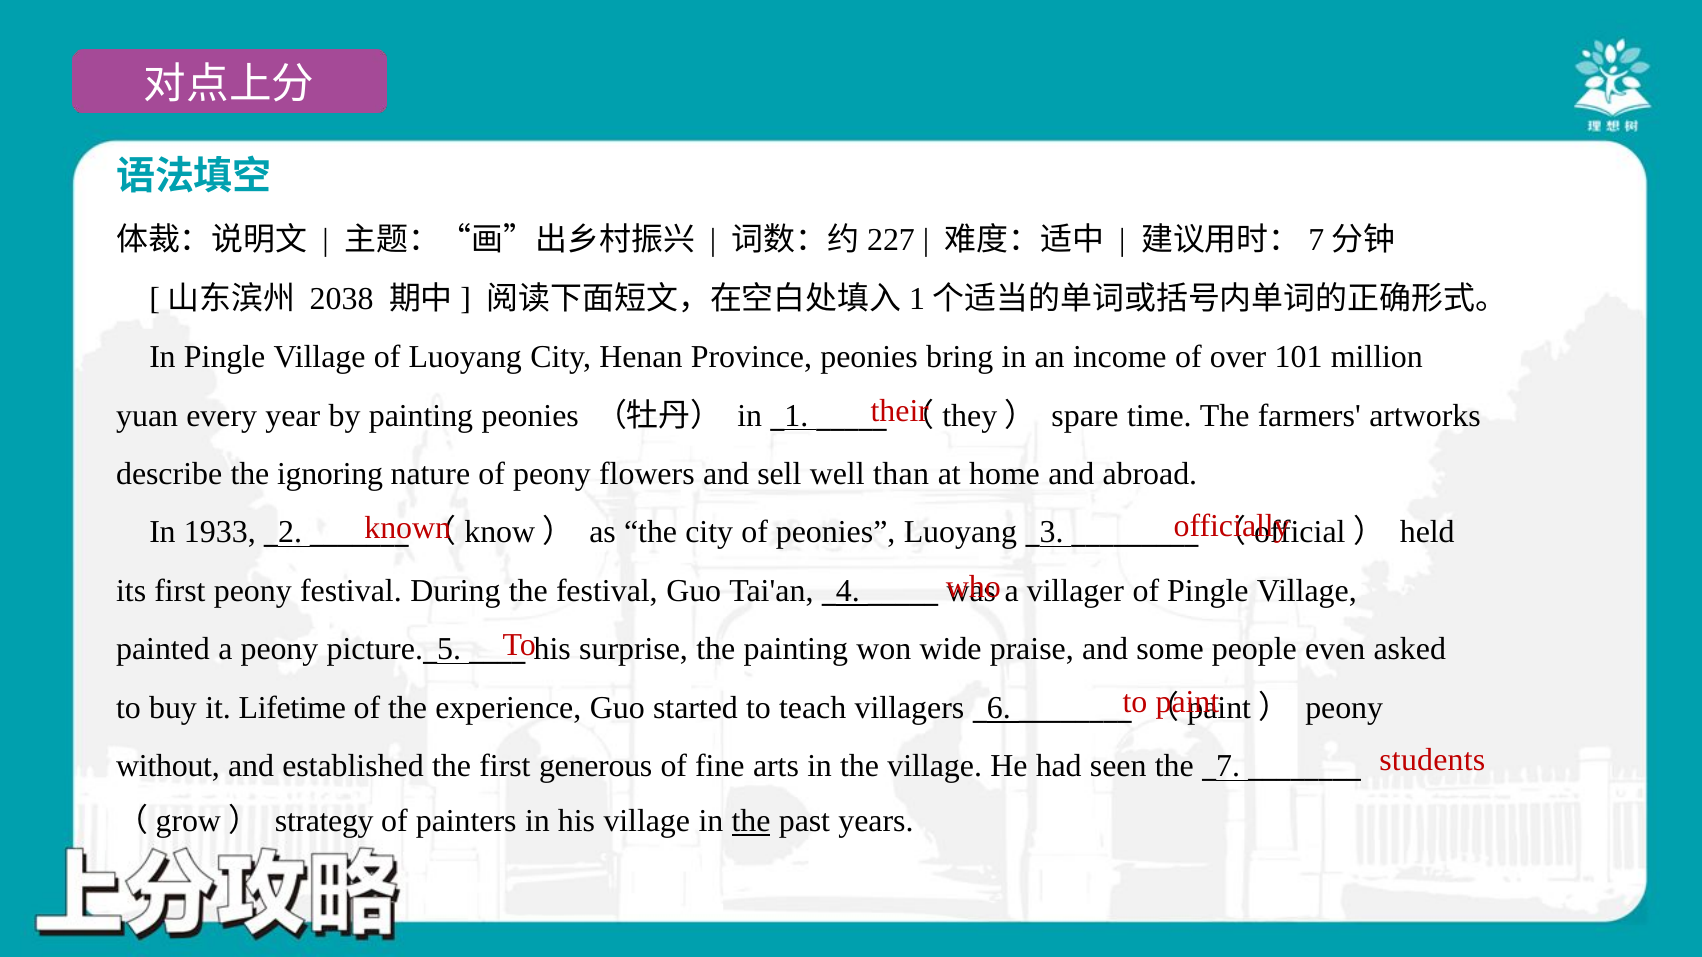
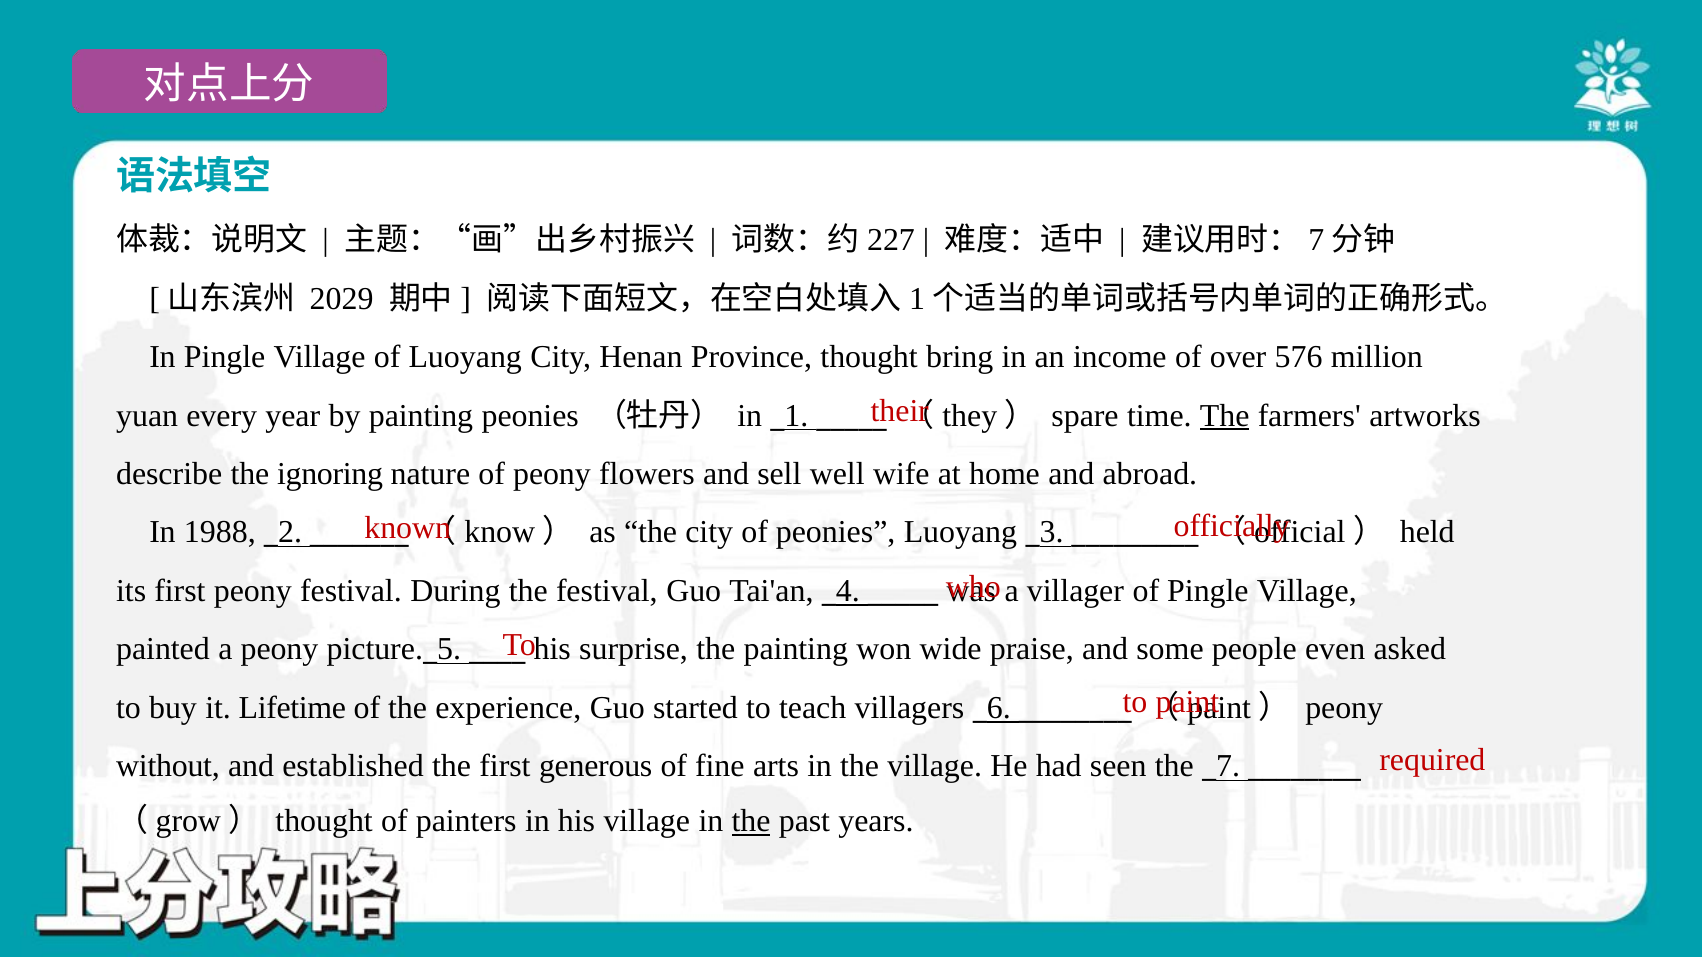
2038: 2038 -> 2029
Province peonies: peonies -> thought
101: 101 -> 576
The at (1225, 416) underline: none -> present
than: than -> wife
1933: 1933 -> 1988
students: students -> required
（grow） strategy: strategy -> thought
